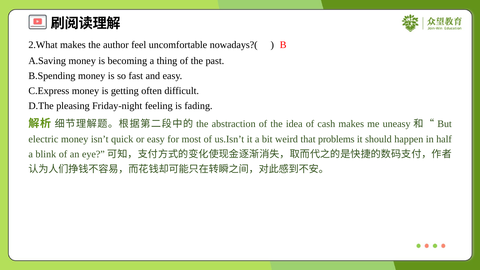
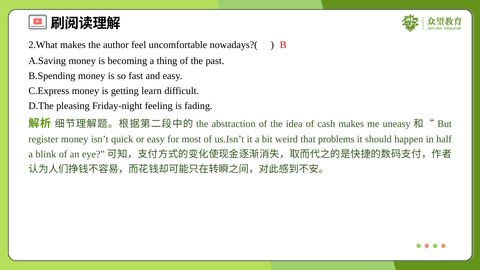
often: often -> learn
electric: electric -> register
